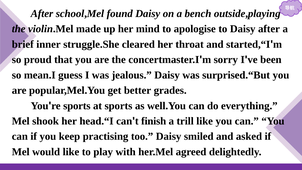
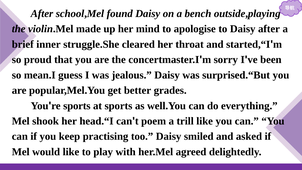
finish: finish -> poem
